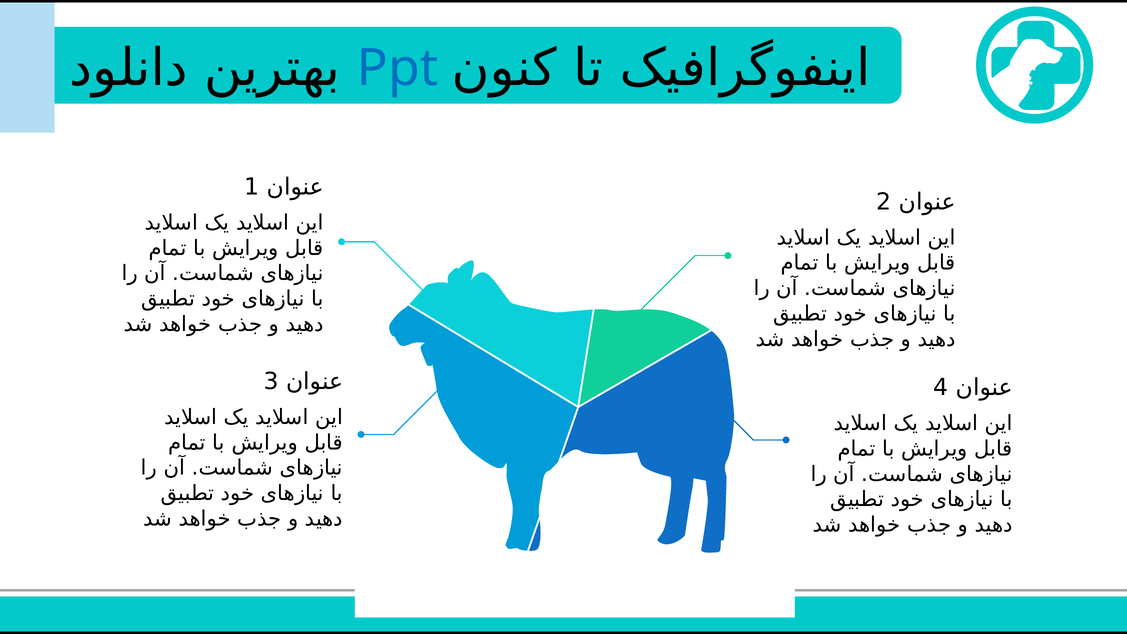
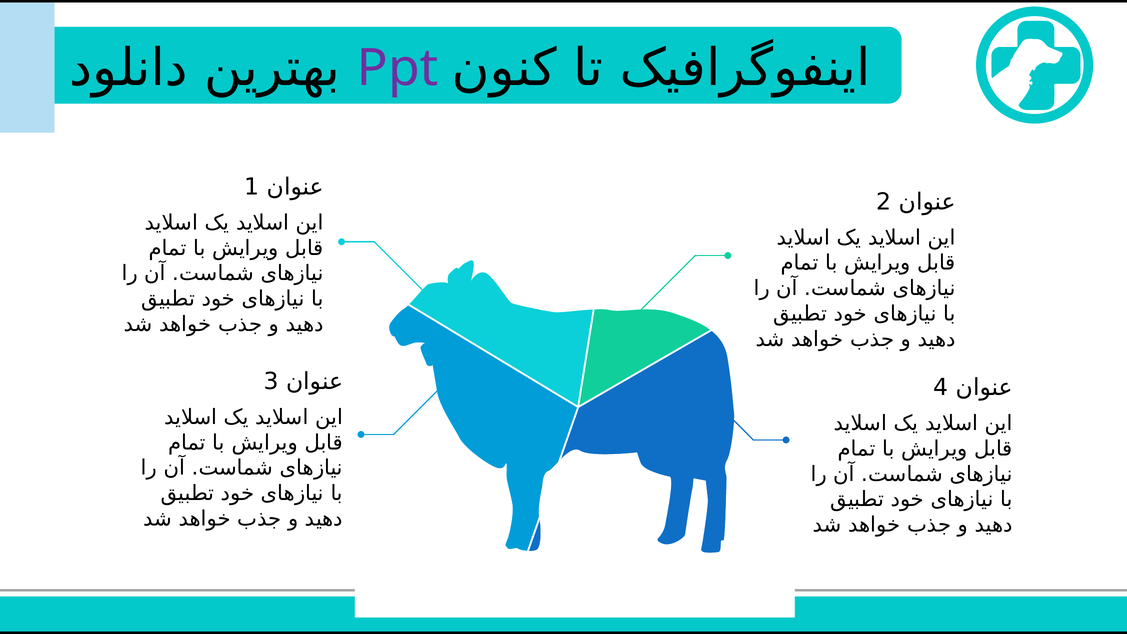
Ppt colour: blue -> purple
